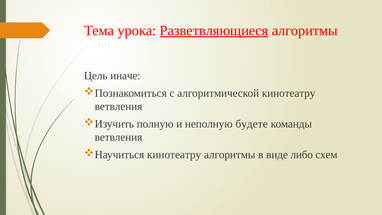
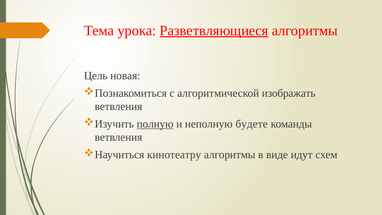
иначе: иначе -> новая
алгоритмической кинотеатру: кинотеатру -> изображать
полную underline: none -> present
либо: либо -> идут
